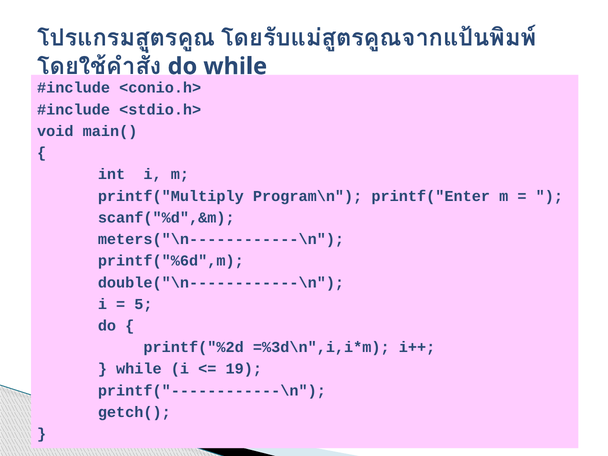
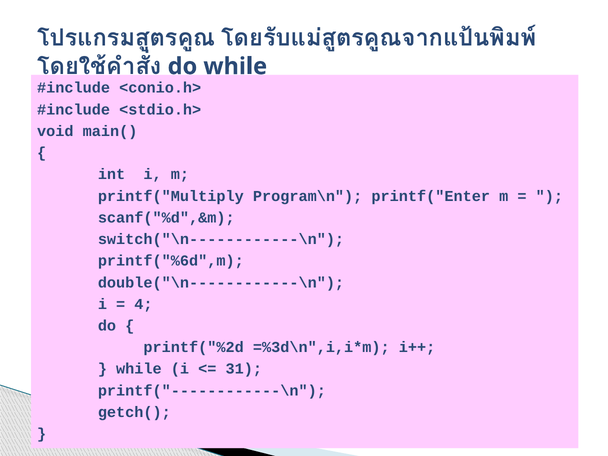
meters("\n------------\n: meters("\n------------\n -> switch("\n------------\n
5: 5 -> 4
19: 19 -> 31
